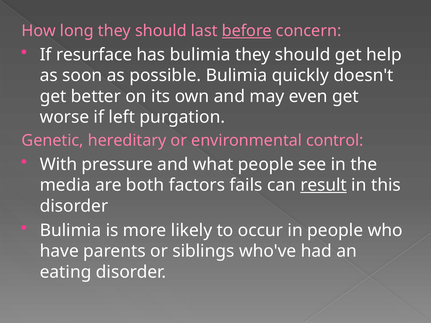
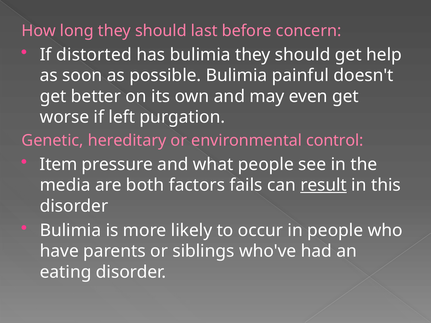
before underline: present -> none
resurface: resurface -> distorted
quickly: quickly -> painful
With: With -> Item
